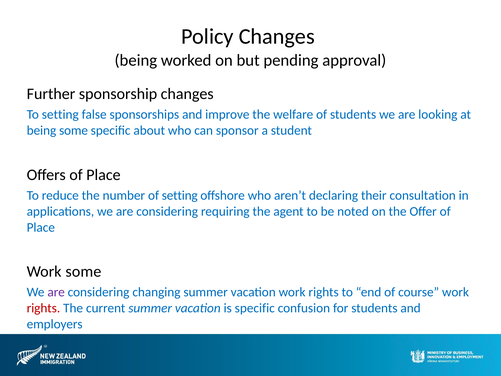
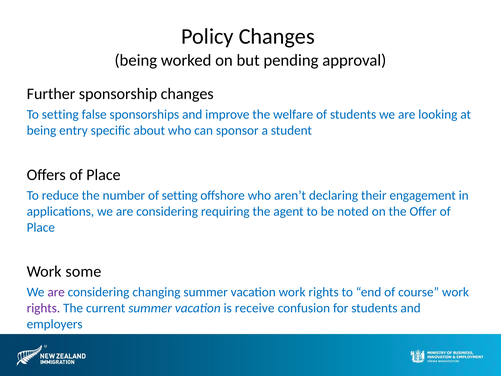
being some: some -> entry
consultation: consultation -> engagement
rights at (43, 308) colour: red -> purple
is specific: specific -> receive
